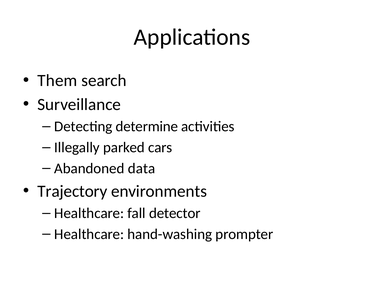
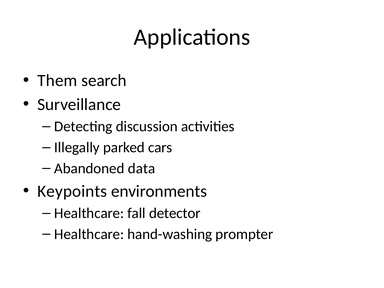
determine: determine -> discussion
Trajectory: Trajectory -> Keypoints
